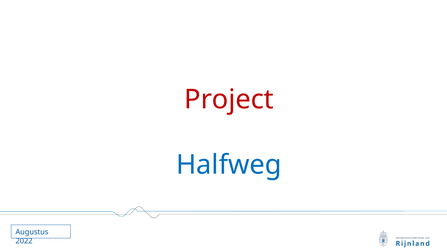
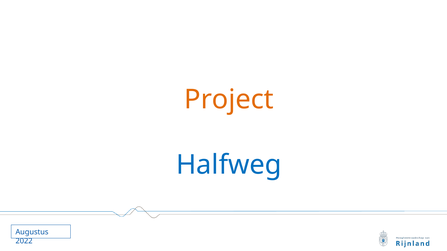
Project colour: red -> orange
